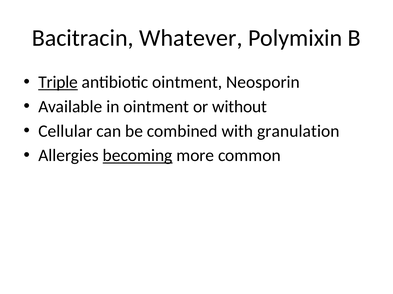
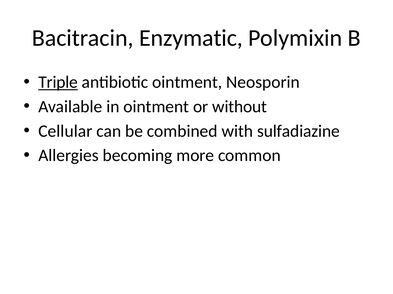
Whatever: Whatever -> Enzymatic
granulation: granulation -> sulfadiazine
becoming underline: present -> none
